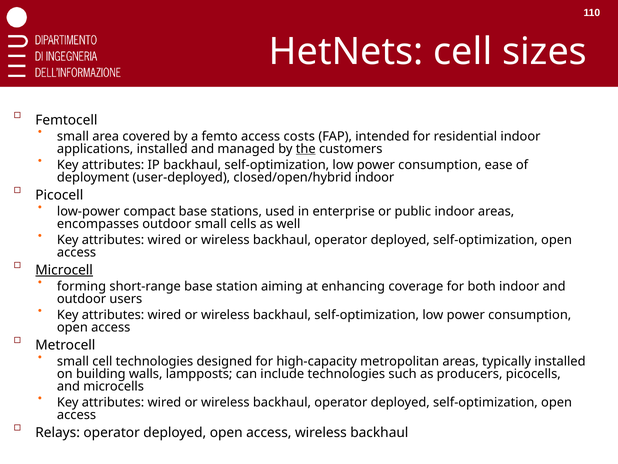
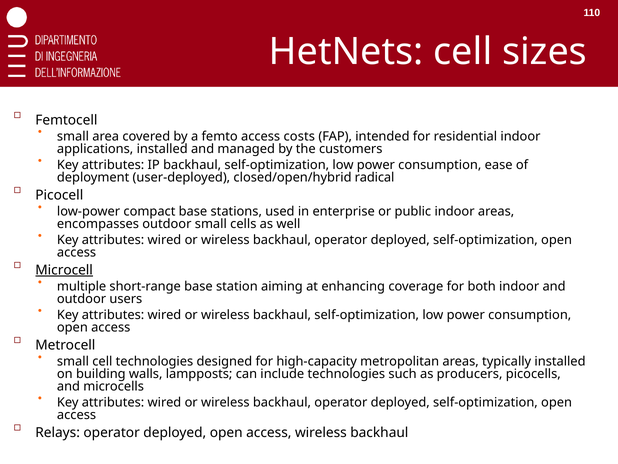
the underline: present -> none
closed/open/hybrid indoor: indoor -> radical
forming: forming -> multiple
